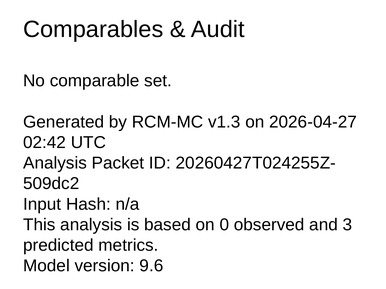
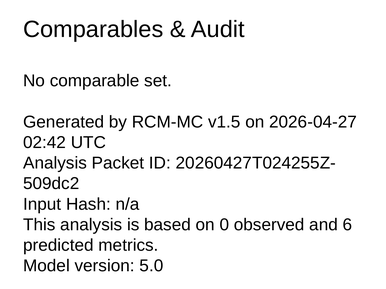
v1.3: v1.3 -> v1.5
3: 3 -> 6
9.6: 9.6 -> 5.0
